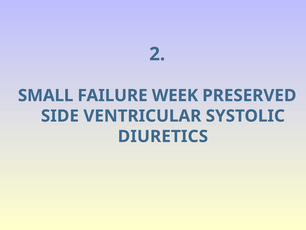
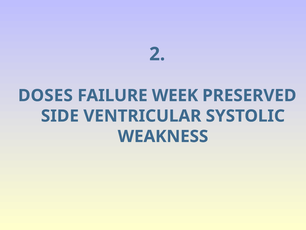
SMALL: SMALL -> DOSES
DIURETICS: DIURETICS -> WEAKNESS
